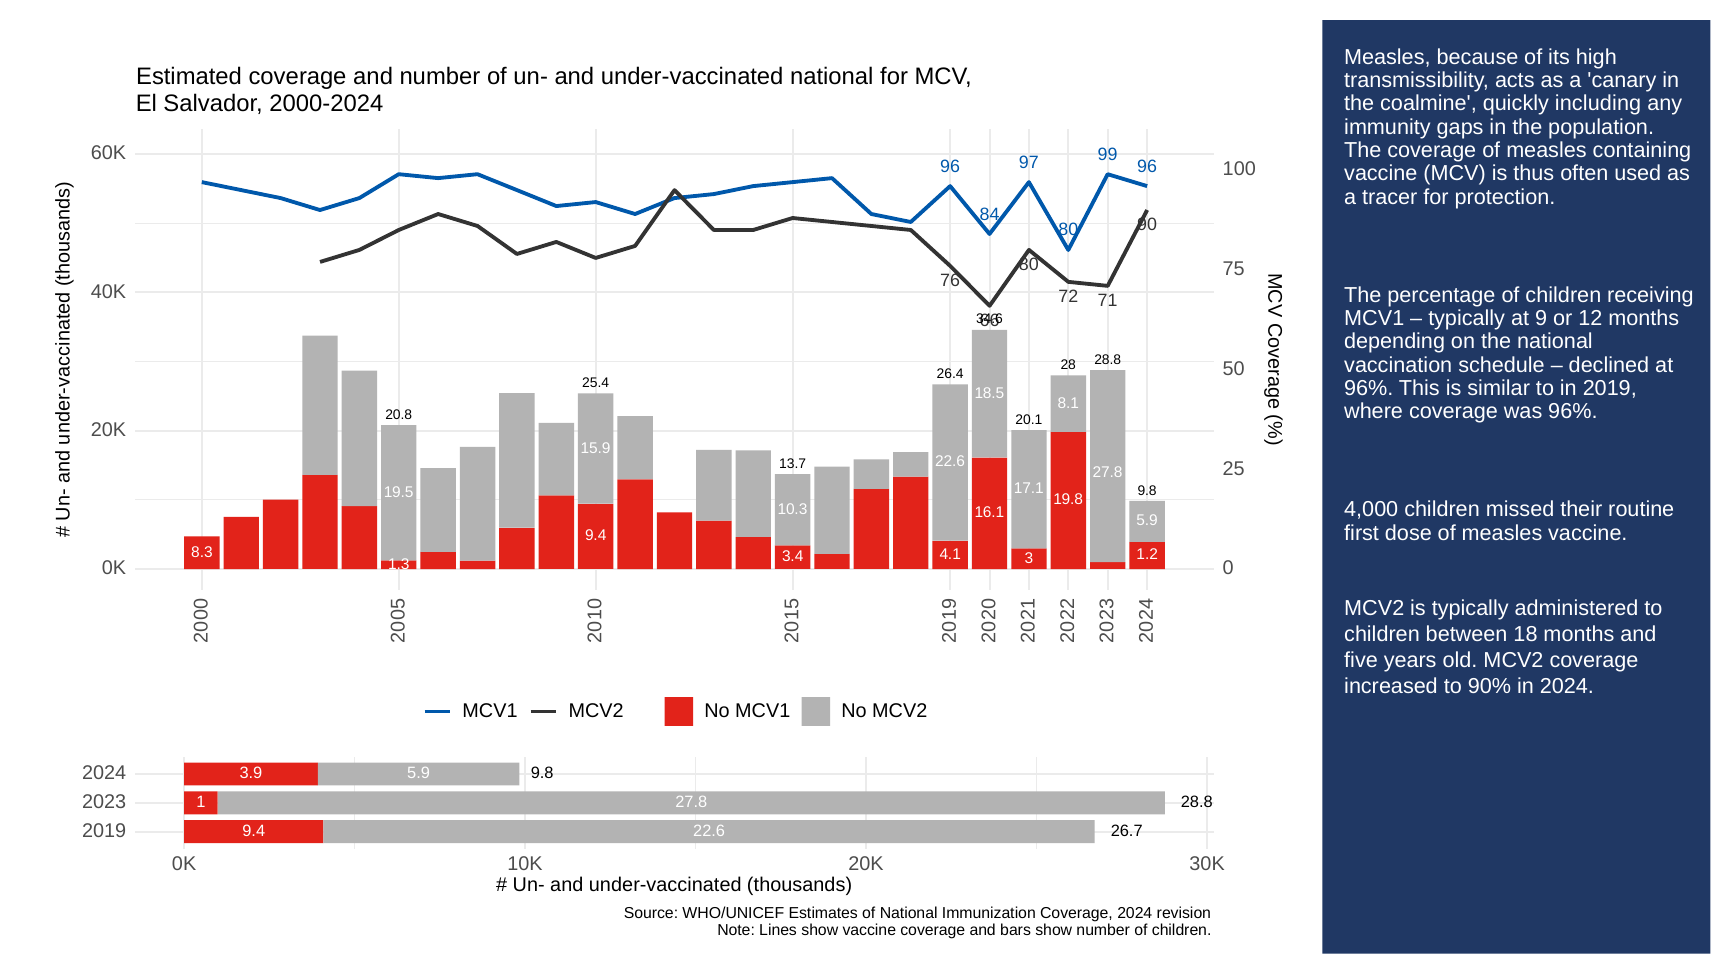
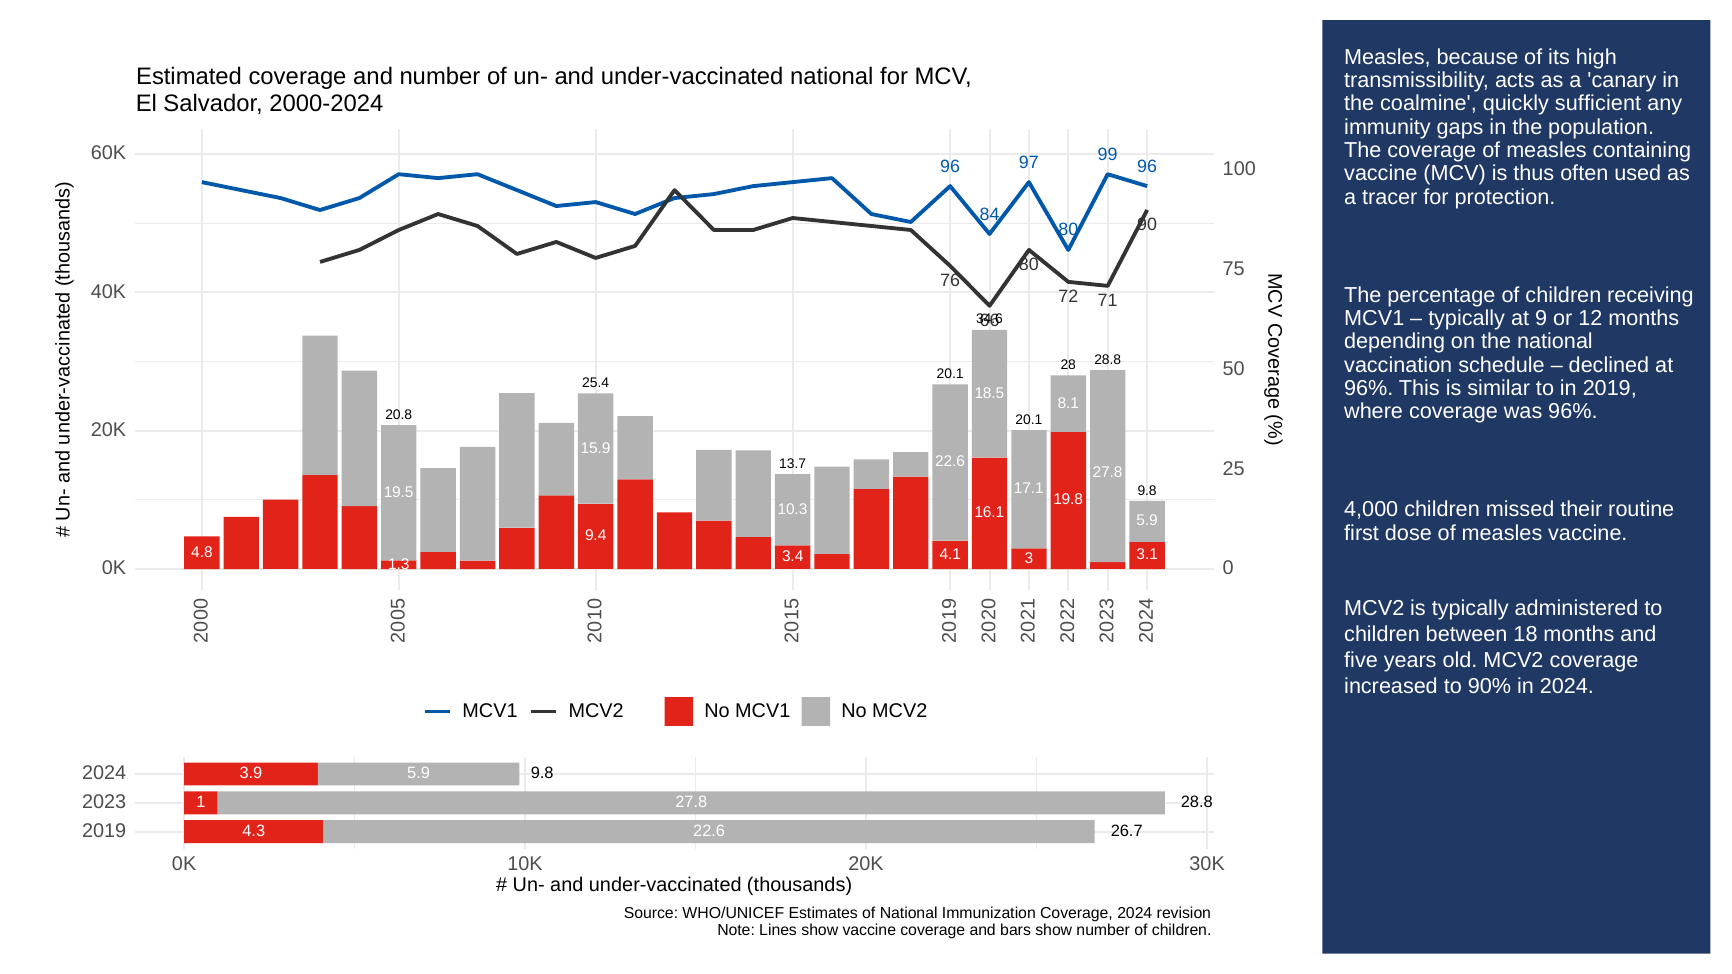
including: including -> sufficient
26.4 at (950, 374): 26.4 -> 20.1
8.3: 8.3 -> 4.8
1.2: 1.2 -> 3.1
9.4 at (254, 831): 9.4 -> 4.3
